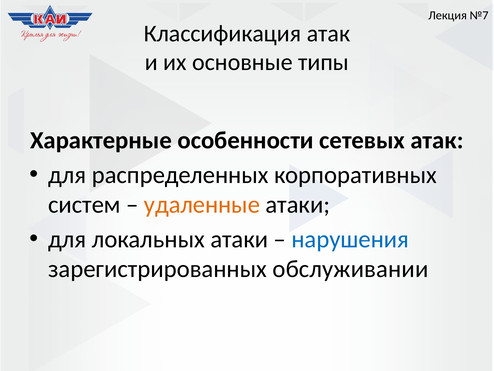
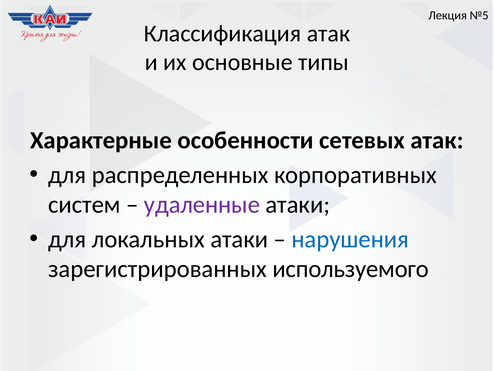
№7: №7 -> №5
удаленные colour: orange -> purple
обслуживании: обслуживании -> используемого
